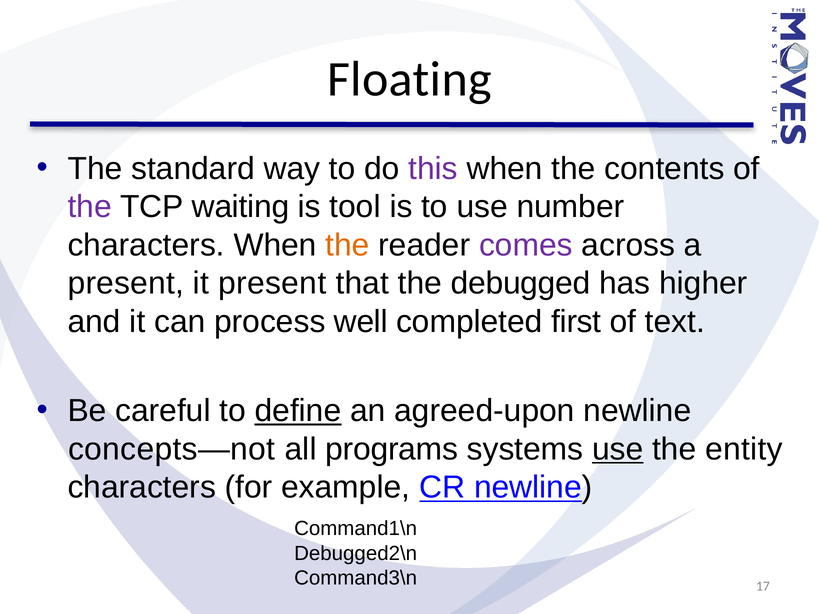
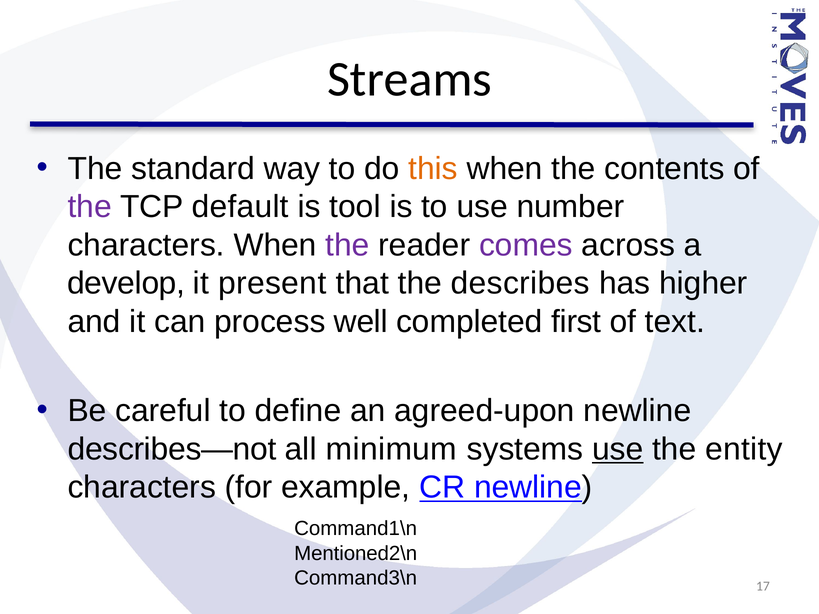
Floating: Floating -> Streams
this colour: purple -> orange
waiting: waiting -> default
the at (347, 245) colour: orange -> purple
present at (126, 283): present -> develop
debugged: debugged -> describes
define underline: present -> none
concepts—not: concepts—not -> describes—not
programs: programs -> minimum
Debugged2\n: Debugged2\n -> Mentioned2\n
